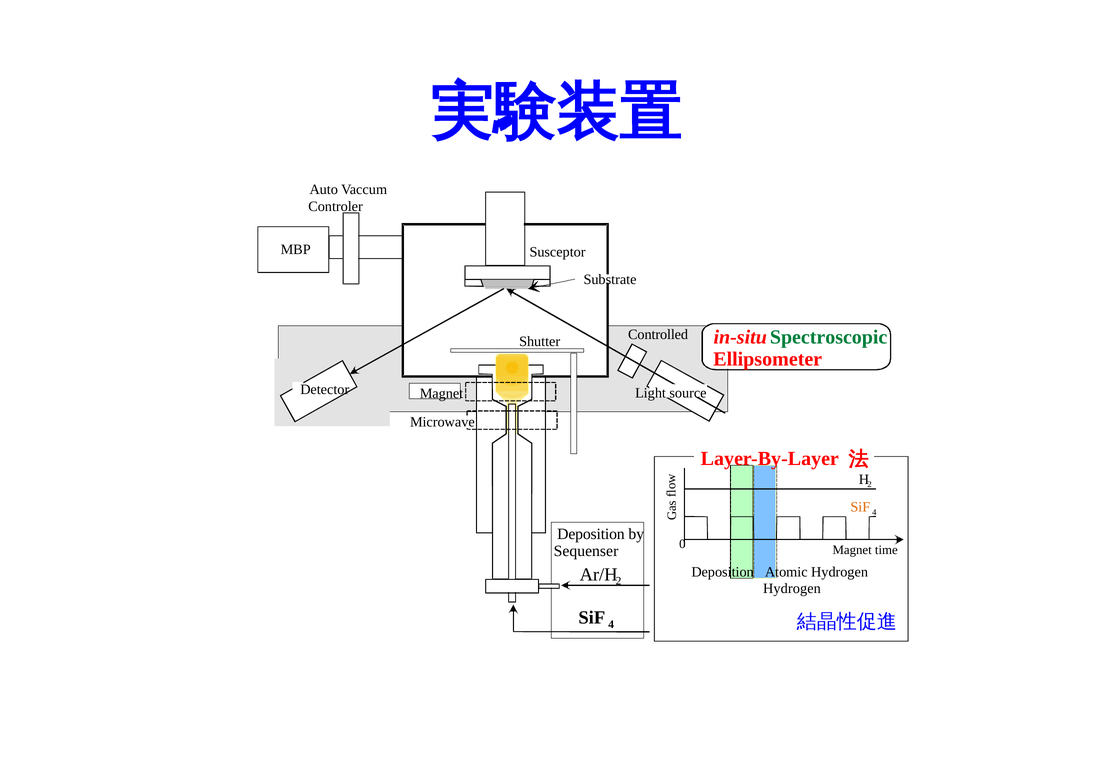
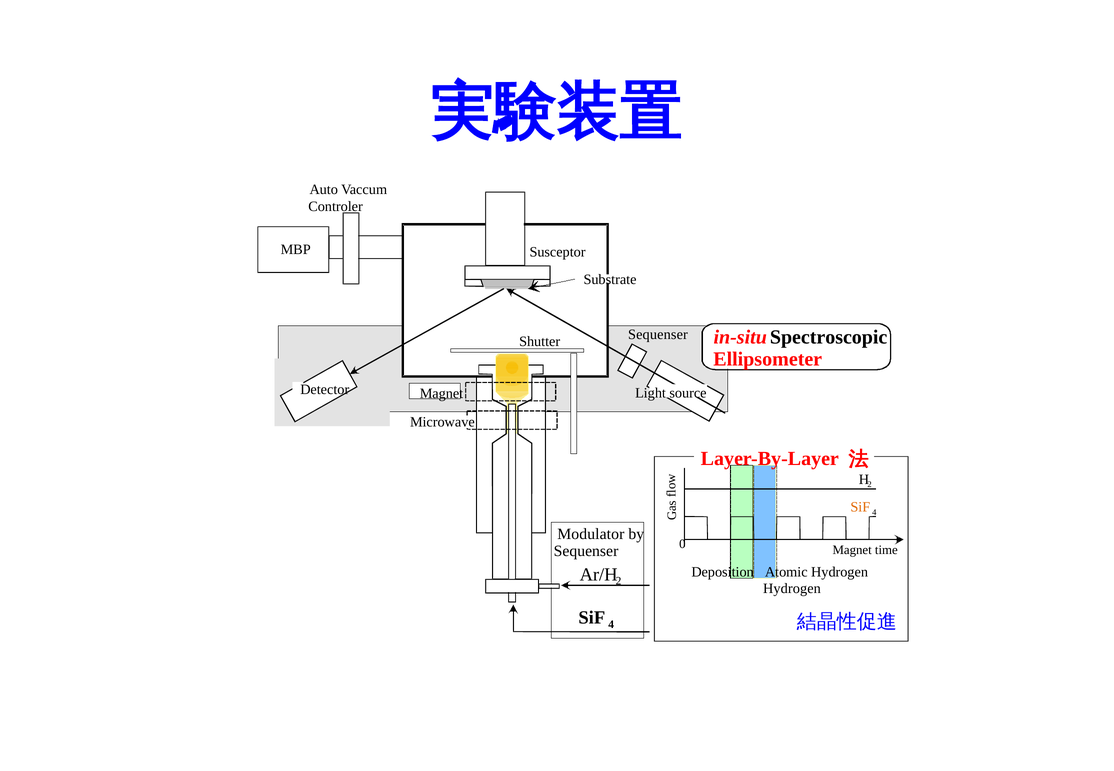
Controlled at (658, 335): Controlled -> Sequenser
Spectroscopic colour: green -> black
Deposition at (591, 534): Deposition -> Modulator
